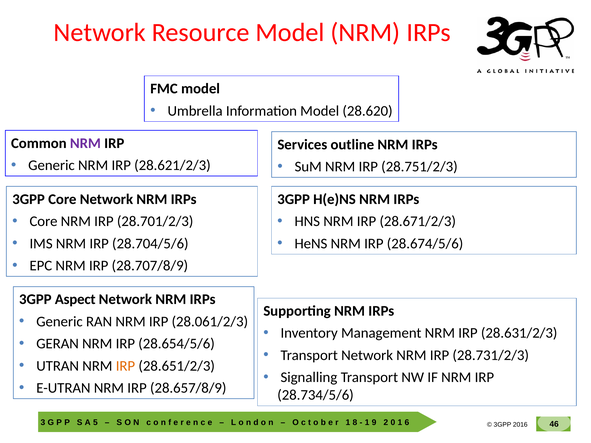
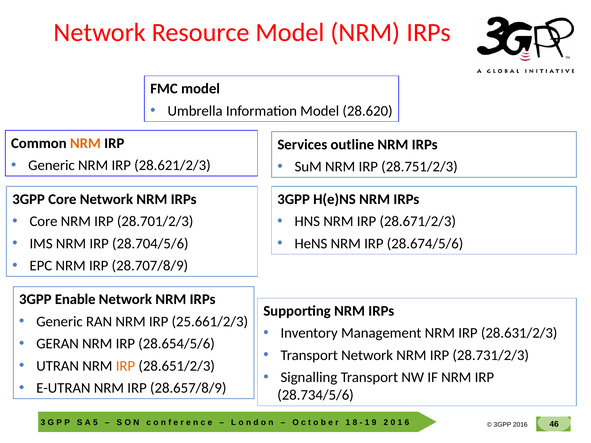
NRM at (85, 143) colour: purple -> orange
Aspect: Aspect -> Enable
28.061/2/3: 28.061/2/3 -> 25.661/2/3
